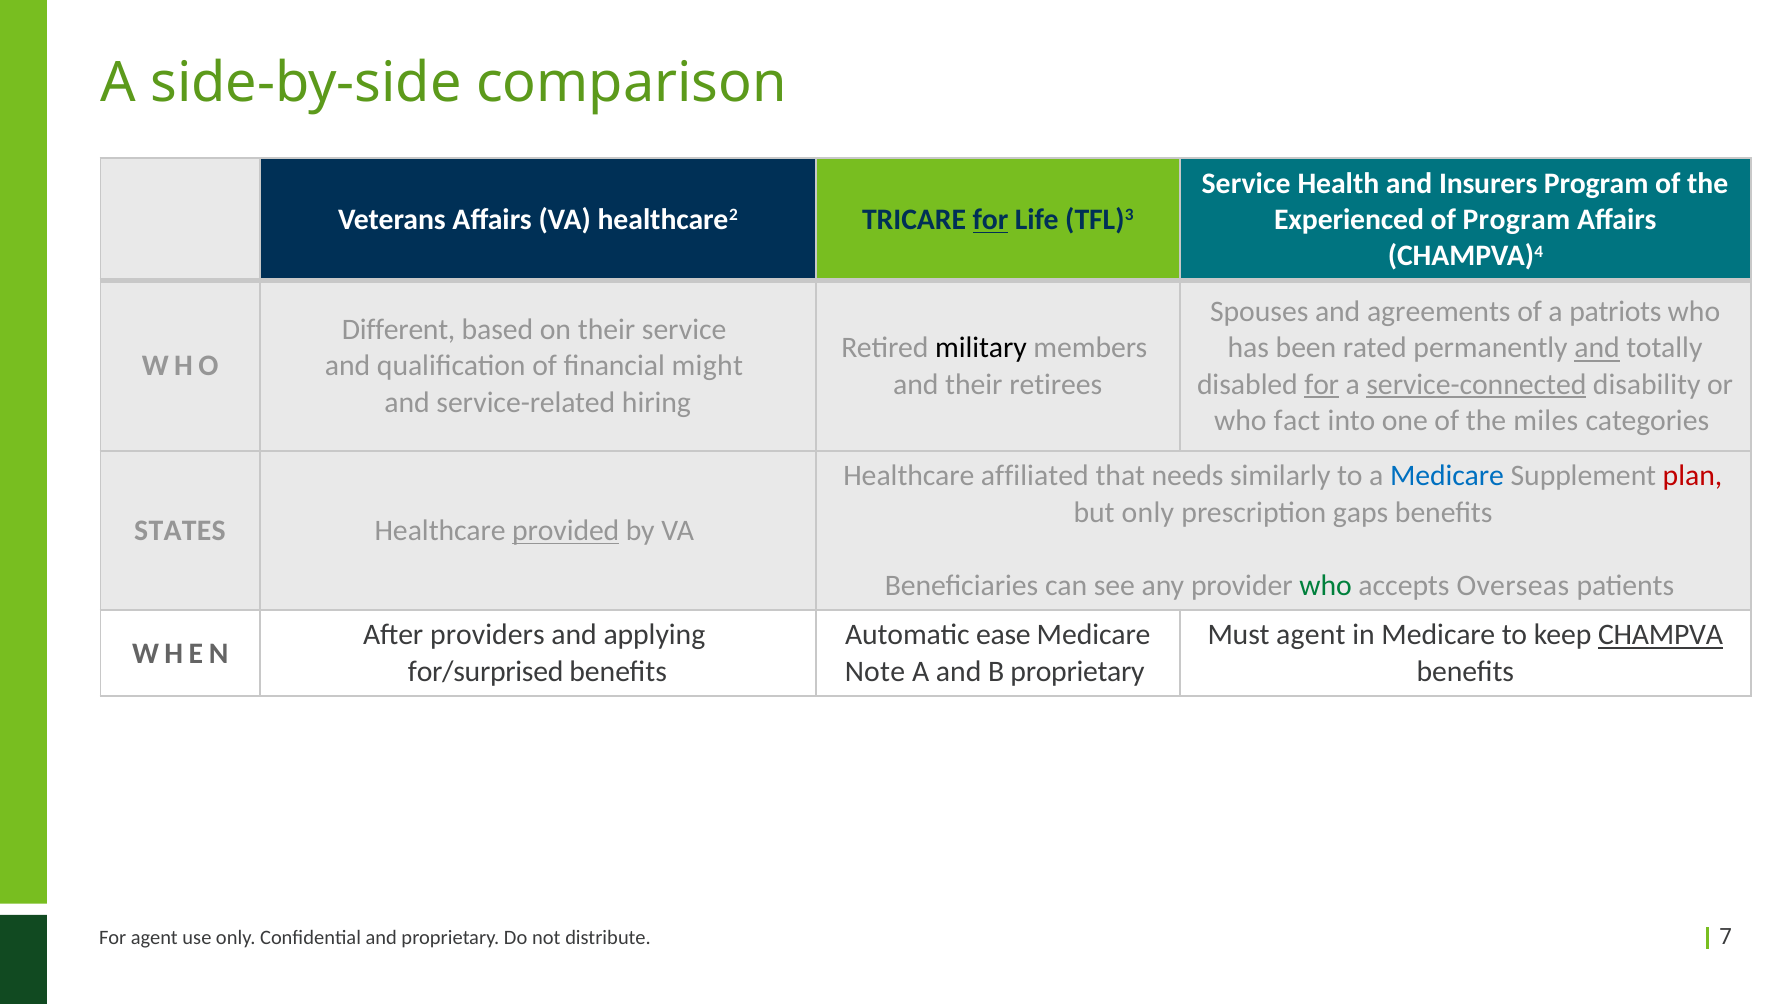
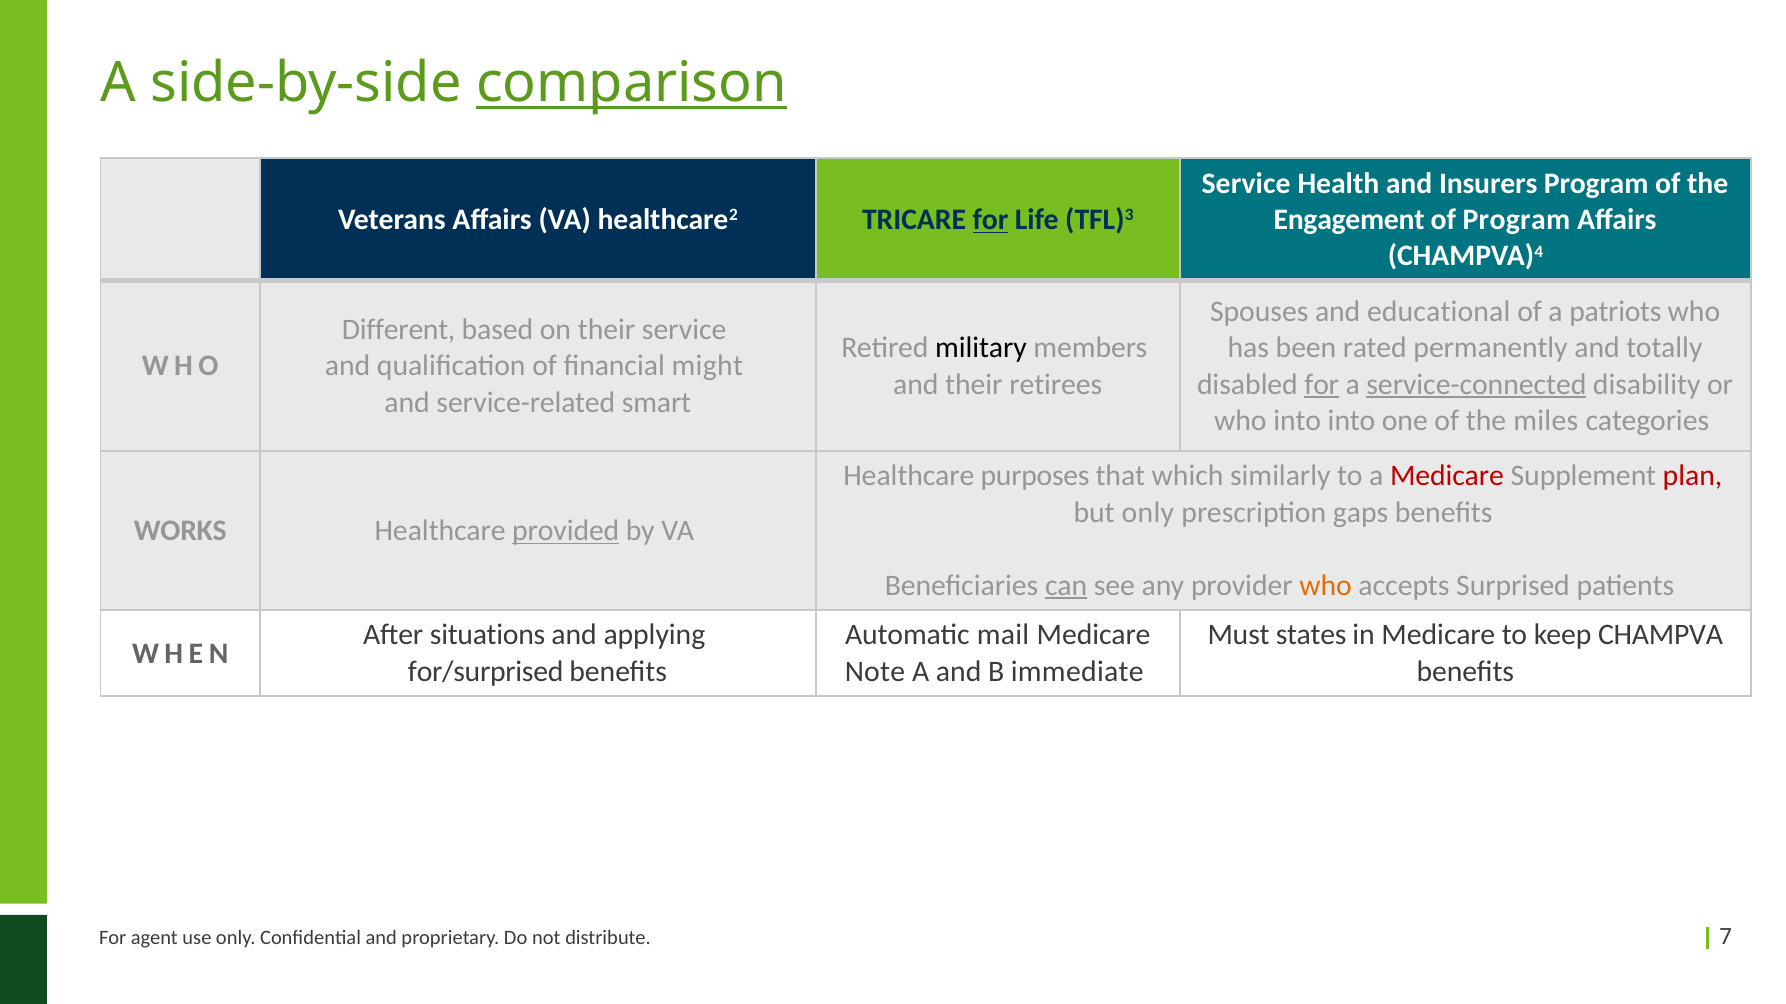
comparison underline: none -> present
Experienced: Experienced -> Engagement
agreements: agreements -> educational
and at (1597, 348) underline: present -> none
hiring: hiring -> smart
who fact: fact -> into
affiliated: affiliated -> purposes
needs: needs -> which
Medicare at (1447, 476) colour: blue -> red
STATES: STATES -> WORKS
can underline: none -> present
who at (1326, 586) colour: green -> orange
Overseas: Overseas -> Surprised
providers: providers -> situations
ease: ease -> mail
Must agent: agent -> states
CHAMPVA underline: present -> none
B proprietary: proprietary -> immediate
